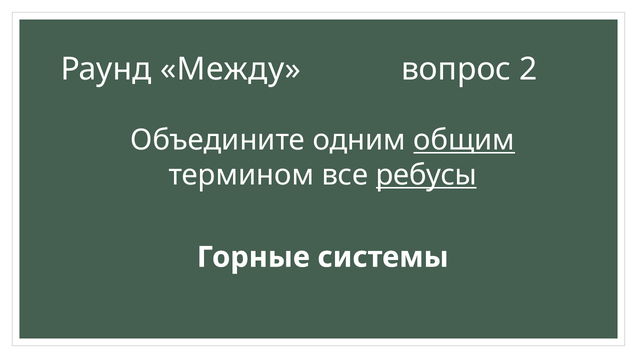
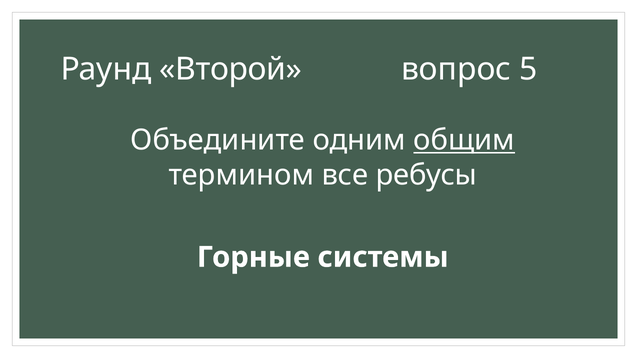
Между: Между -> Второй
2: 2 -> 5
ребусы underline: present -> none
